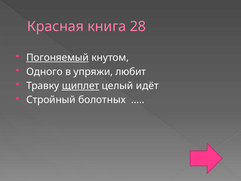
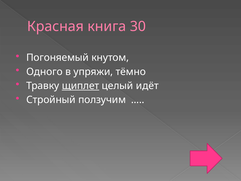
28: 28 -> 30
Погоняемый underline: present -> none
любит: любит -> тёмно
болотных: болотных -> ползучим
